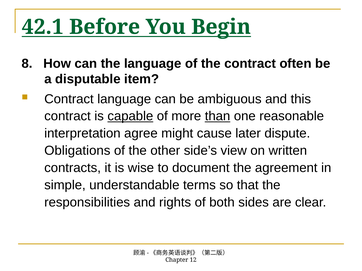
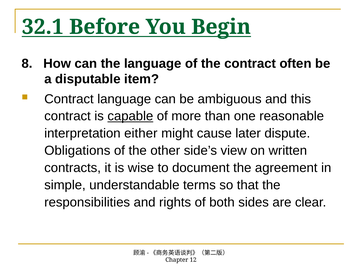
42.1: 42.1 -> 32.1
than underline: present -> none
agree: agree -> either
